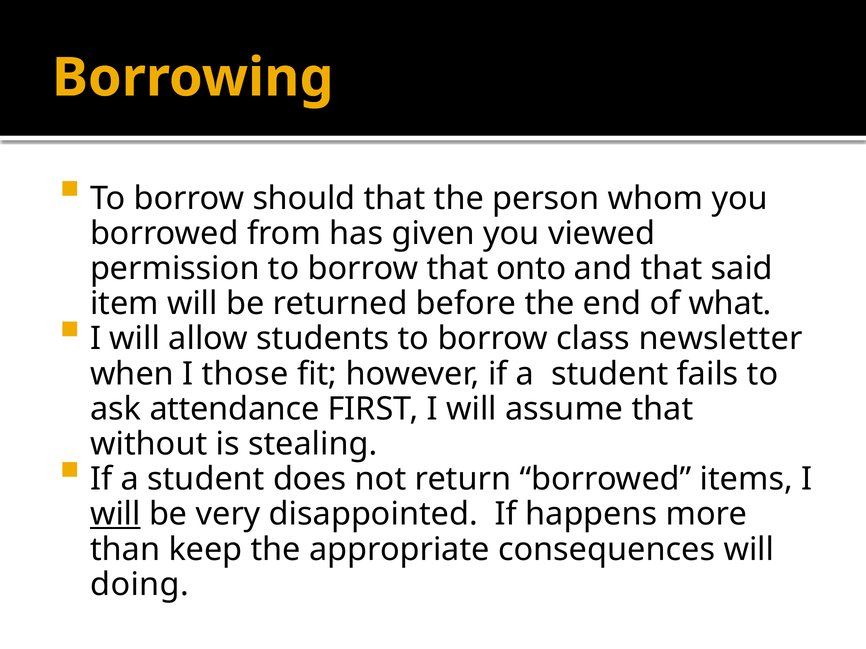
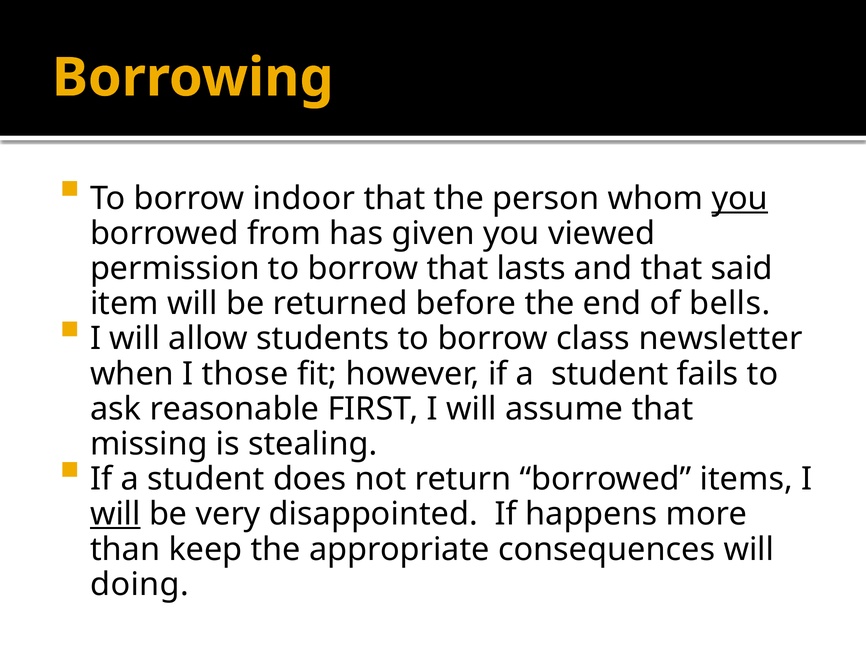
should: should -> indoor
you at (740, 199) underline: none -> present
onto: onto -> lasts
what: what -> bells
attendance: attendance -> reasonable
without: without -> missing
